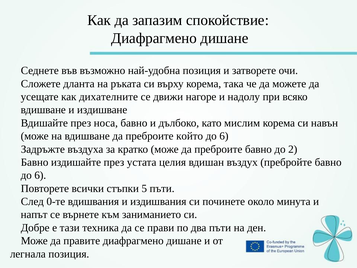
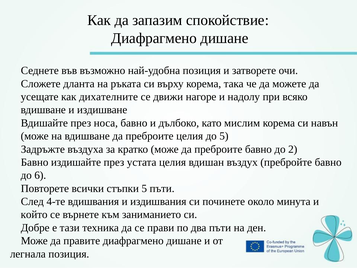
преброите който: който -> целия
6 at (224, 136): 6 -> 5
0-те: 0-те -> 4-те
напът: напът -> който
